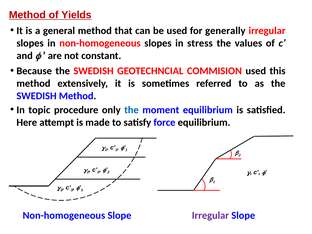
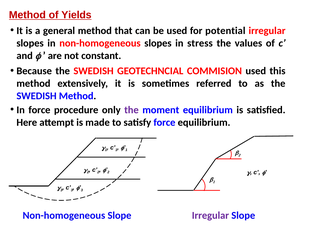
generally: generally -> potential
In topic: topic -> force
the at (131, 110) colour: blue -> purple
